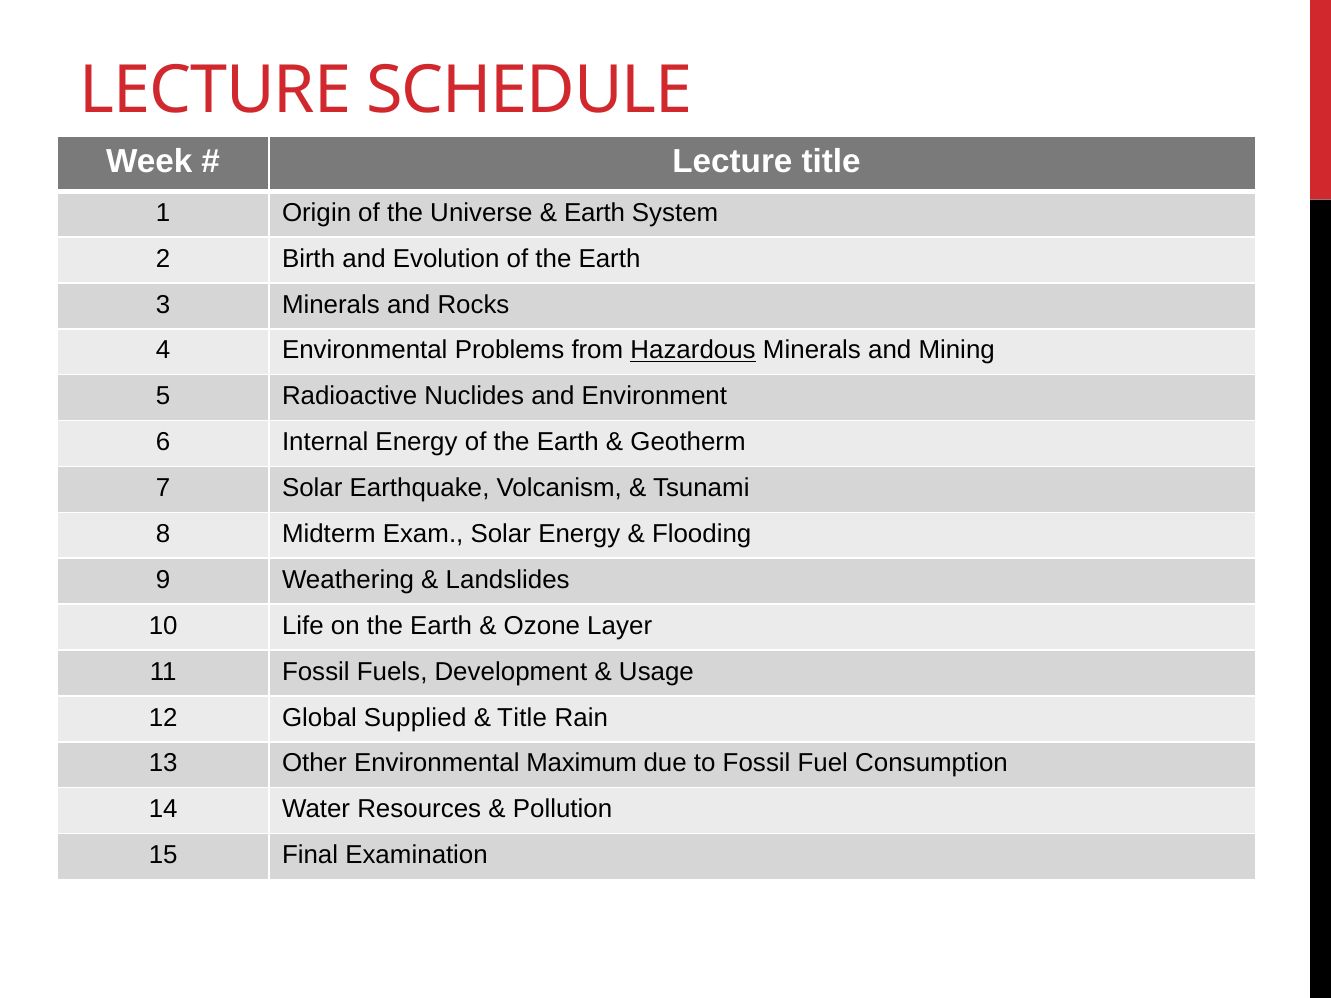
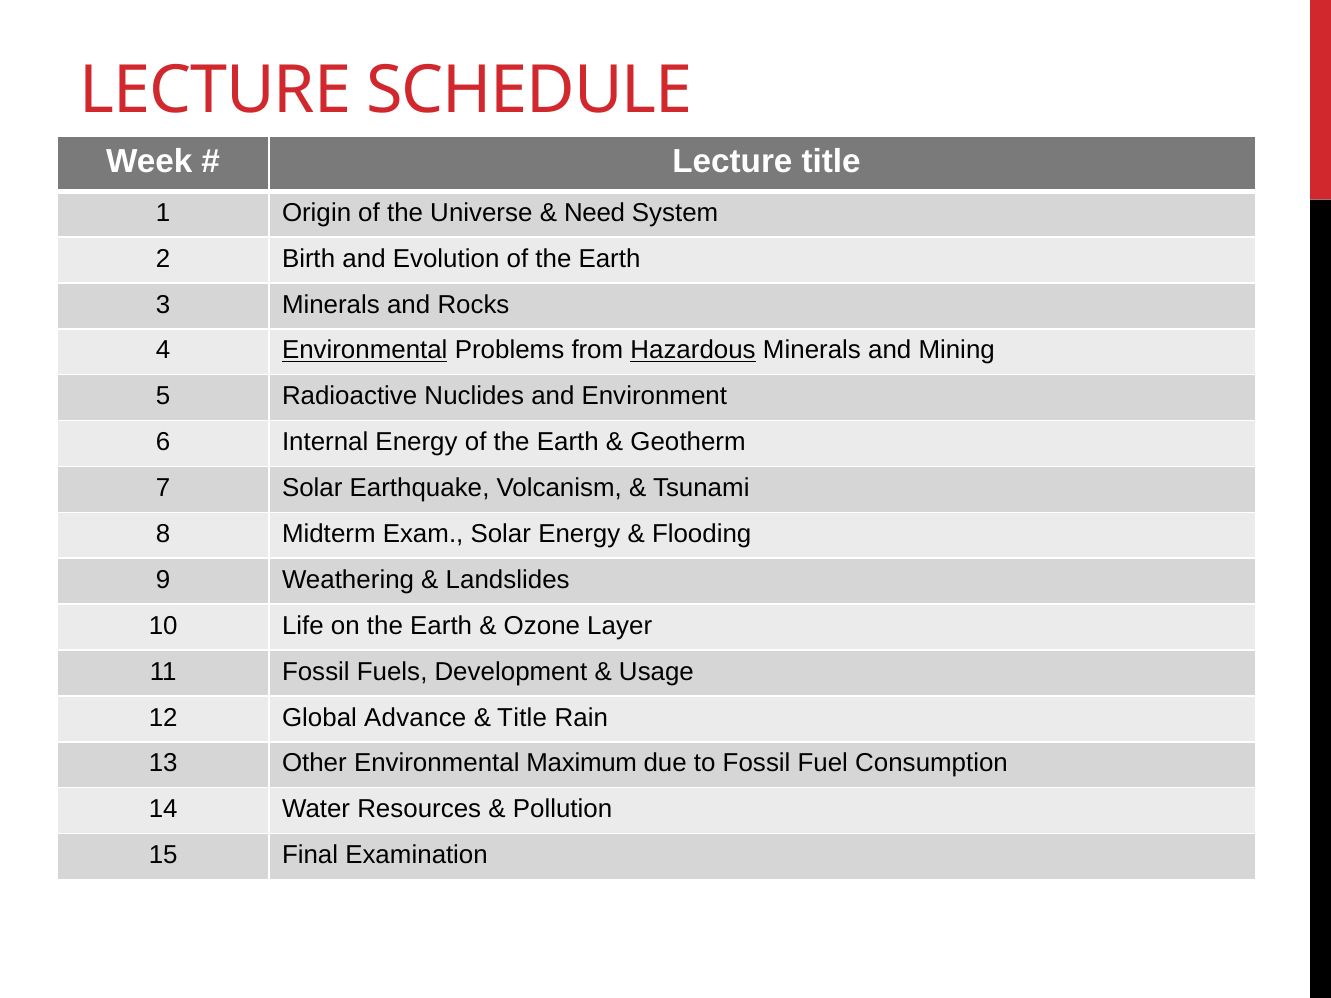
Earth at (595, 213): Earth -> Need
Environmental at (365, 350) underline: none -> present
Supplied: Supplied -> Advance
